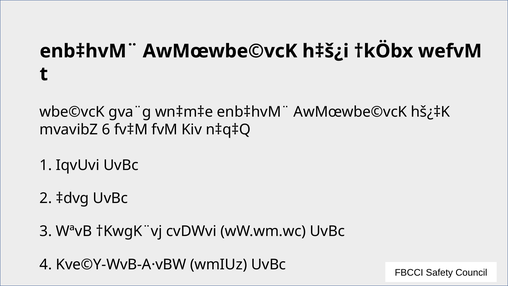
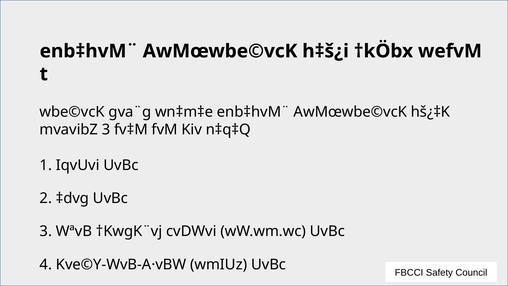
mvavibZ 6: 6 -> 3
